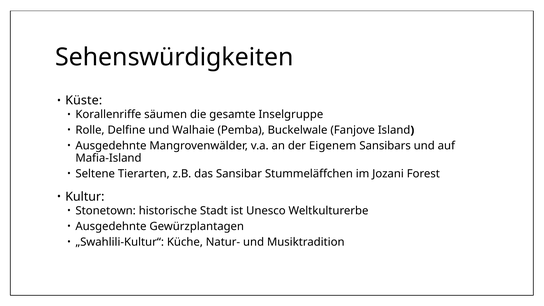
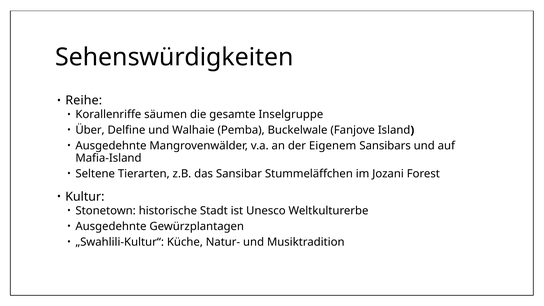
Küste: Küste -> Reihe
Rolle: Rolle -> Über
